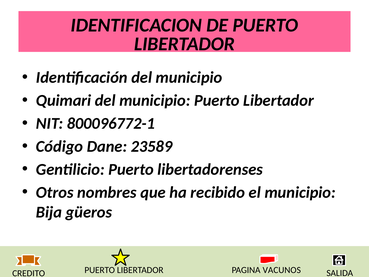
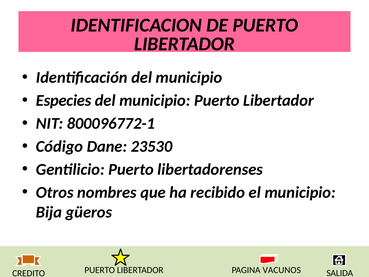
Quimari: Quimari -> Especies
23589: 23589 -> 23530
